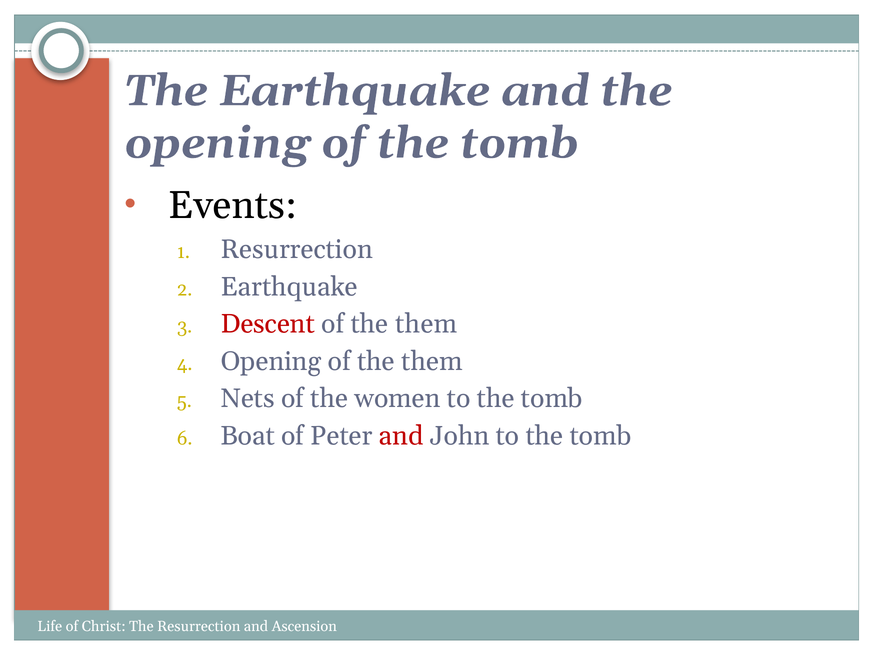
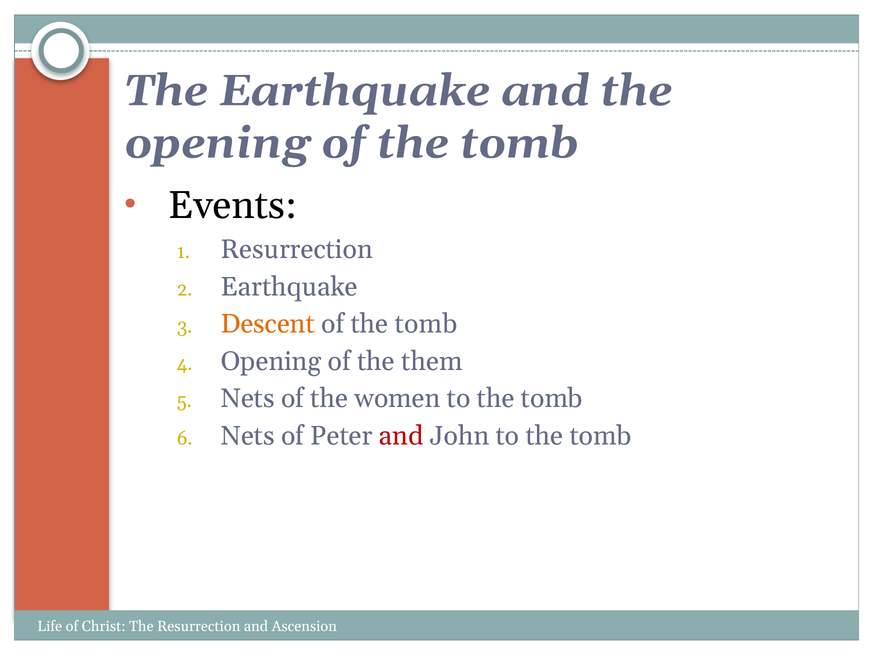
Descent colour: red -> orange
them at (426, 324): them -> tomb
Boat at (248, 436): Boat -> Nets
